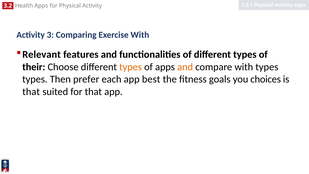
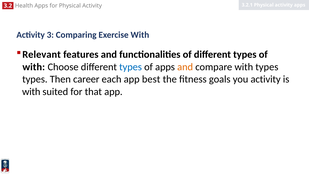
their at (34, 67): their -> with
types at (131, 67) colour: orange -> blue
prefer: prefer -> career
you choices: choices -> activity
that at (31, 92): that -> with
